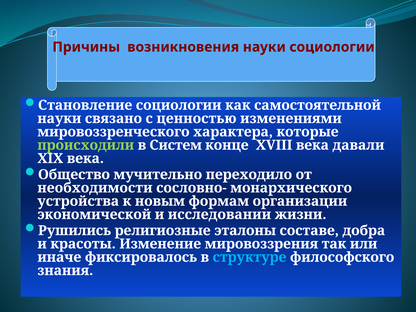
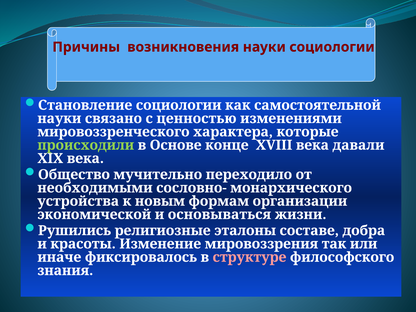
Систем: Систем -> Основе
необходимости: необходимости -> необходимыми
исследовании: исследовании -> основываться
структуре colour: light blue -> pink
